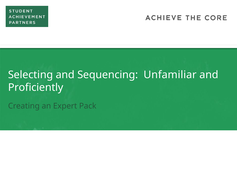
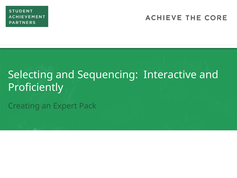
Unfamiliar: Unfamiliar -> Interactive
